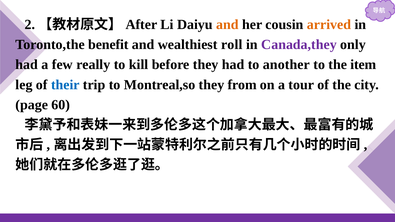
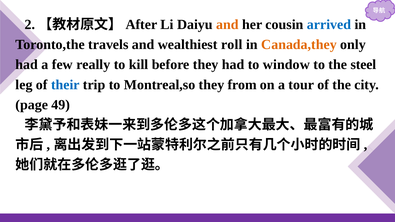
arrived colour: orange -> blue
benefit: benefit -> travels
Canada,they colour: purple -> orange
another: another -> window
item: item -> steel
60: 60 -> 49
